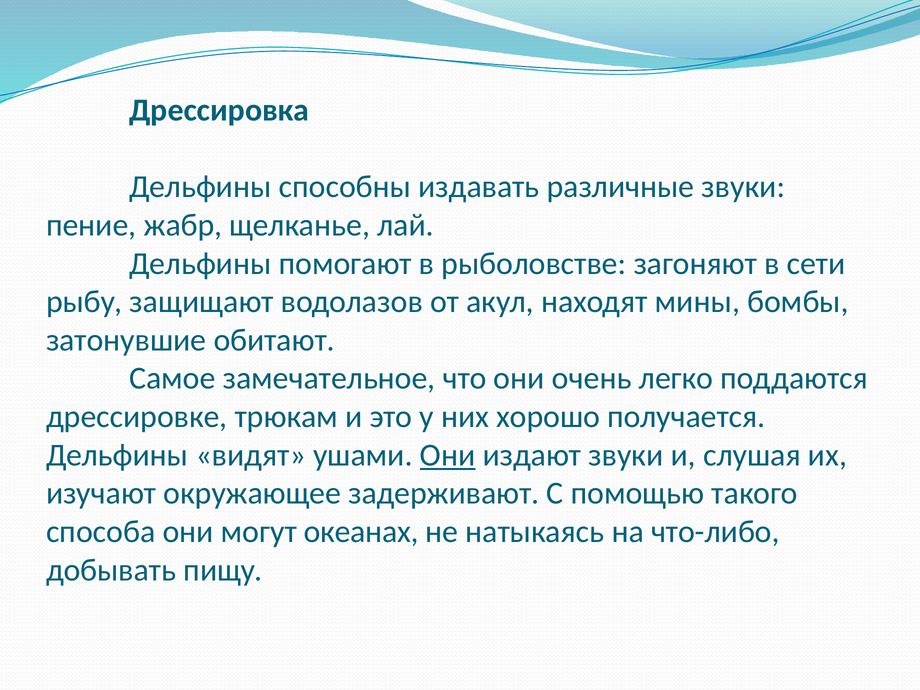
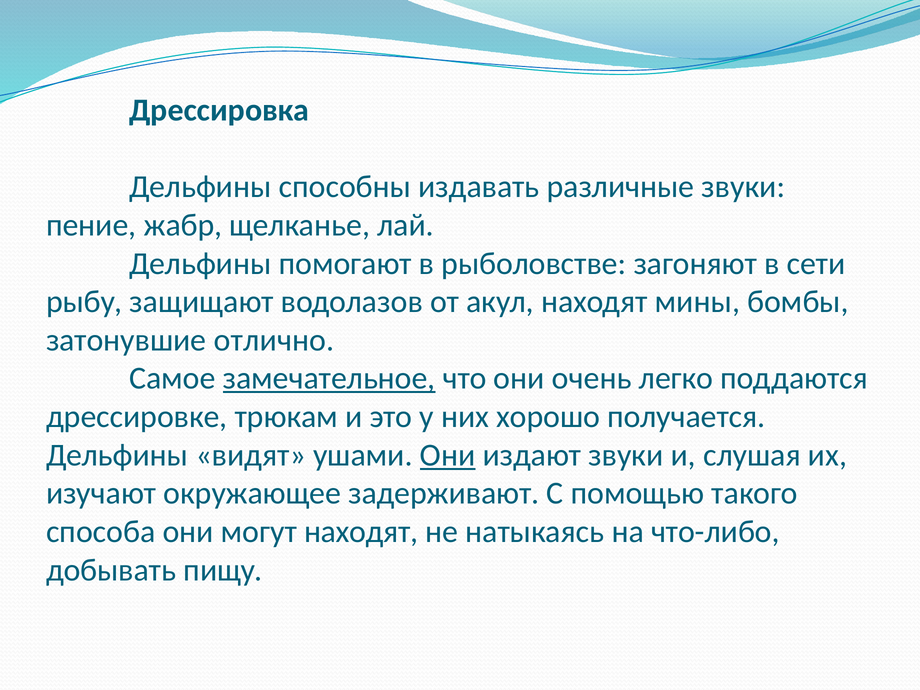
обитают: обитают -> отлично
замечательное underline: none -> present
могут океанах: океанах -> находят
